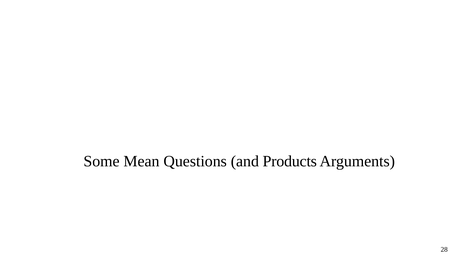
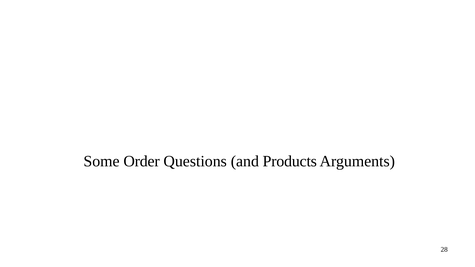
Mean: Mean -> Order
